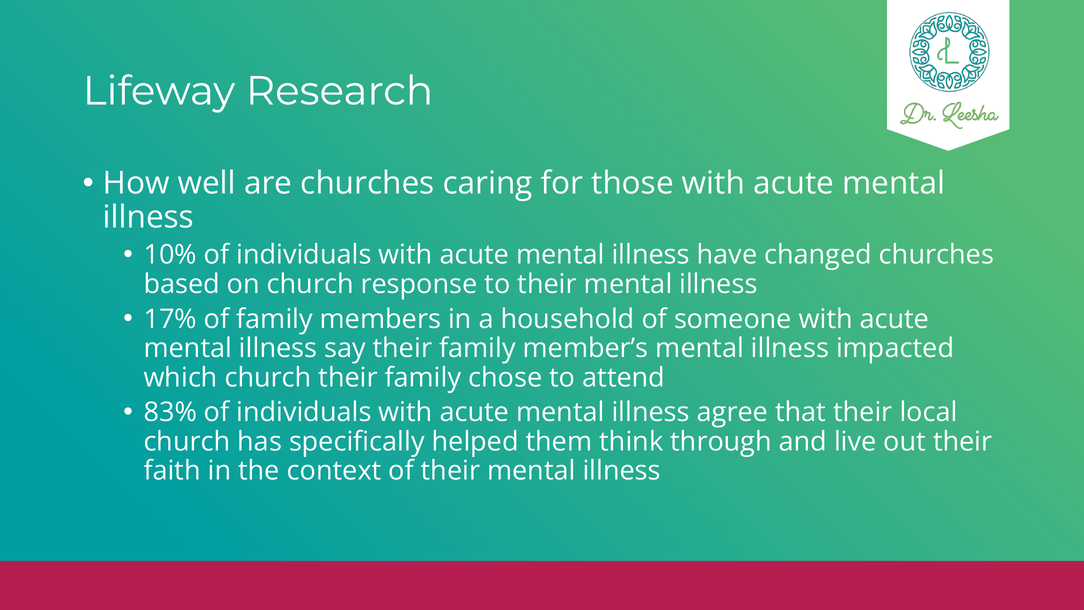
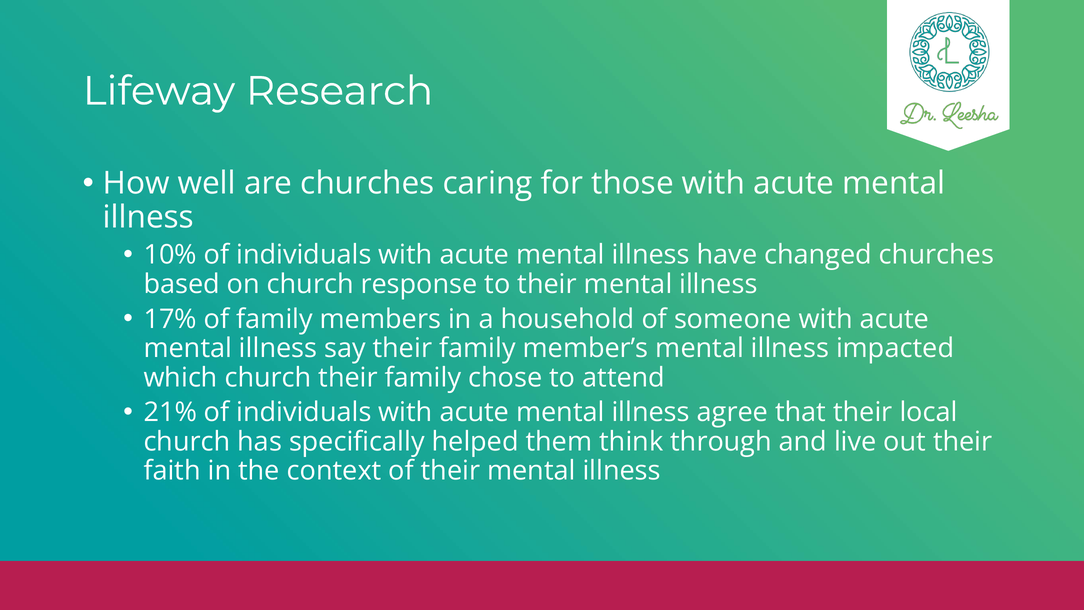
83%: 83% -> 21%
